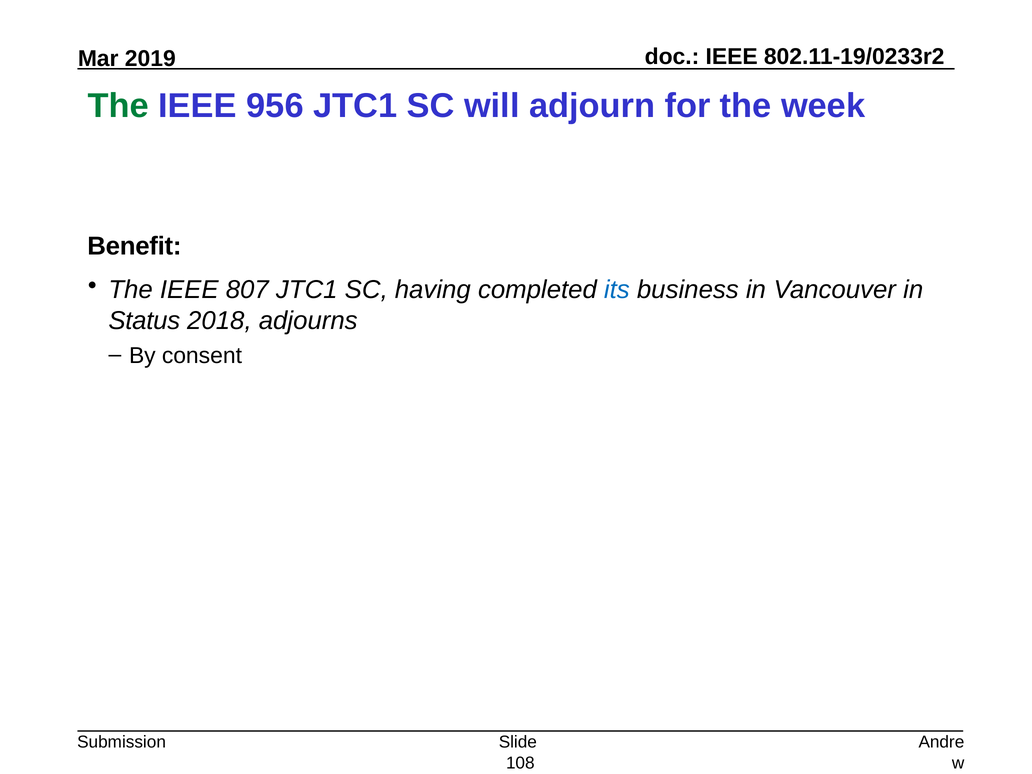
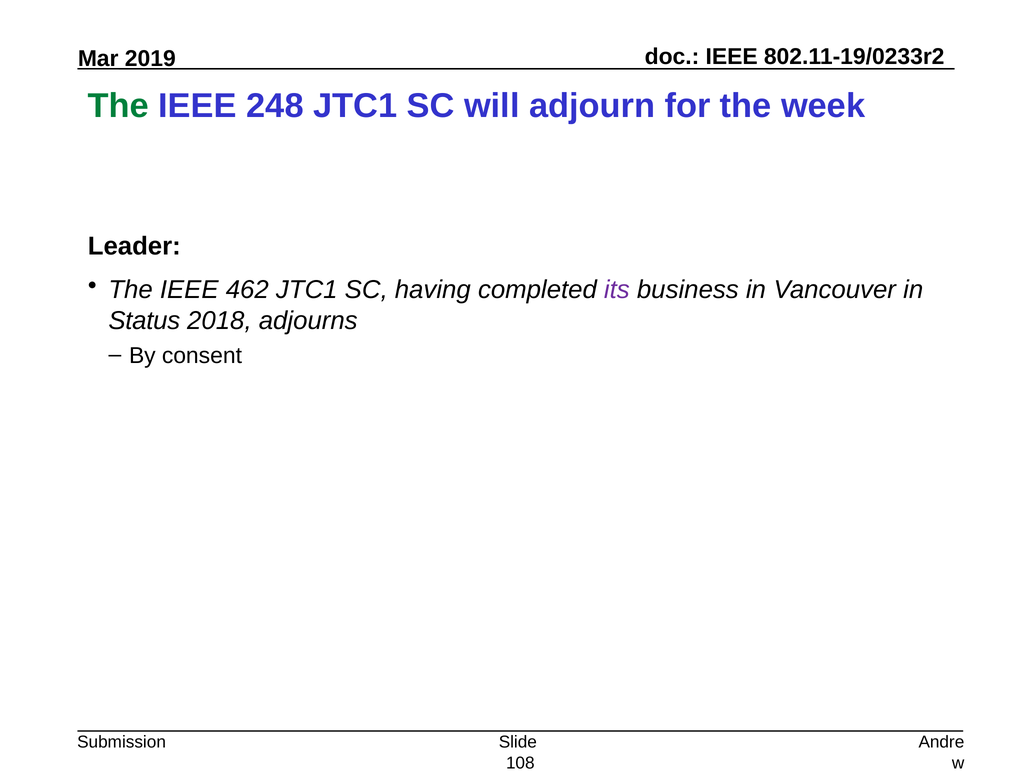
956: 956 -> 248
Benefit: Benefit -> Leader
807: 807 -> 462
its colour: blue -> purple
